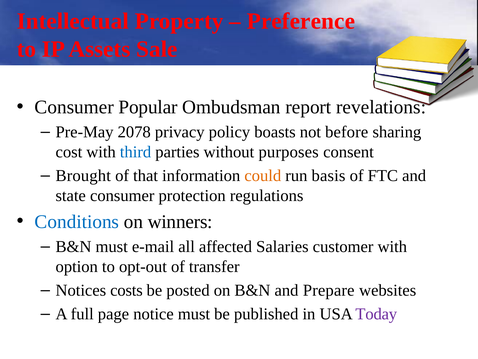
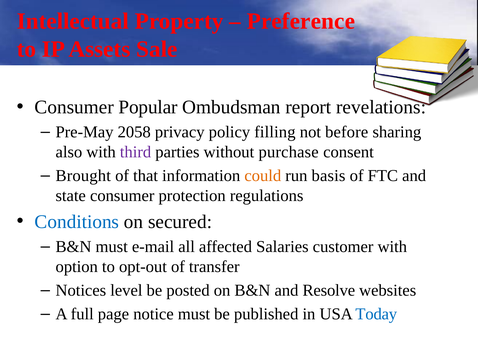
2078: 2078 -> 2058
boasts: boasts -> filling
cost: cost -> also
third colour: blue -> purple
purposes: purposes -> purchase
winners: winners -> secured
costs: costs -> level
Prepare: Prepare -> Resolve
Today colour: purple -> blue
